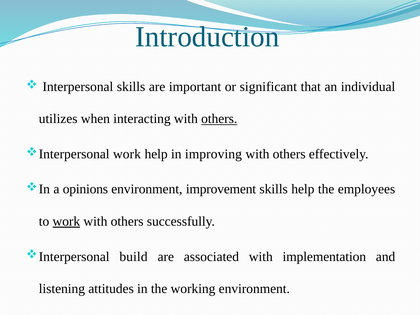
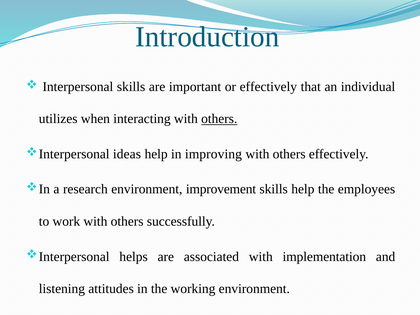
or significant: significant -> effectively
work at (127, 154): work -> ideas
opinions: opinions -> research
work at (66, 221) underline: present -> none
build: build -> helps
